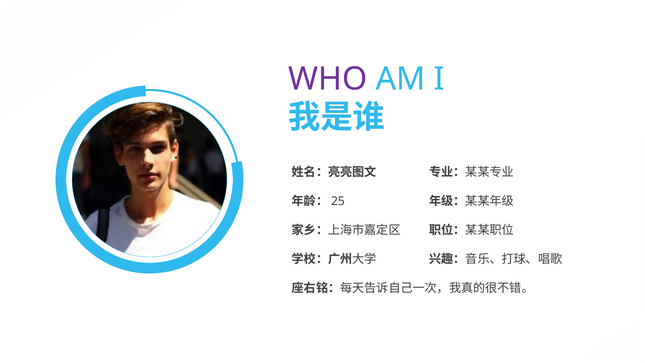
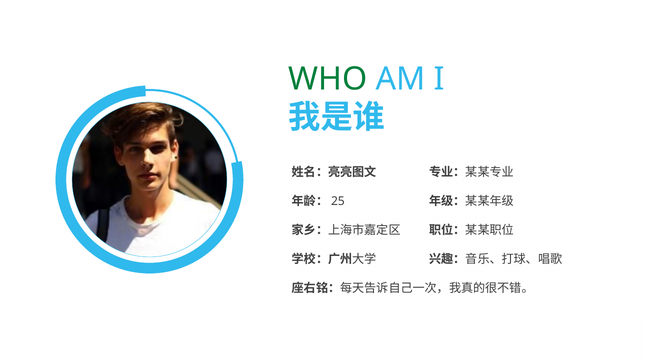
WHO colour: purple -> green
